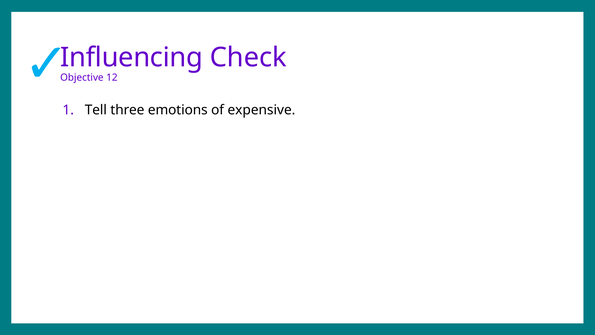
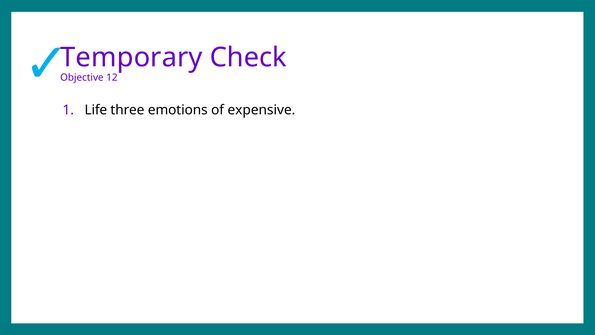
Influencing: Influencing -> Temporary
Tell: Tell -> Life
